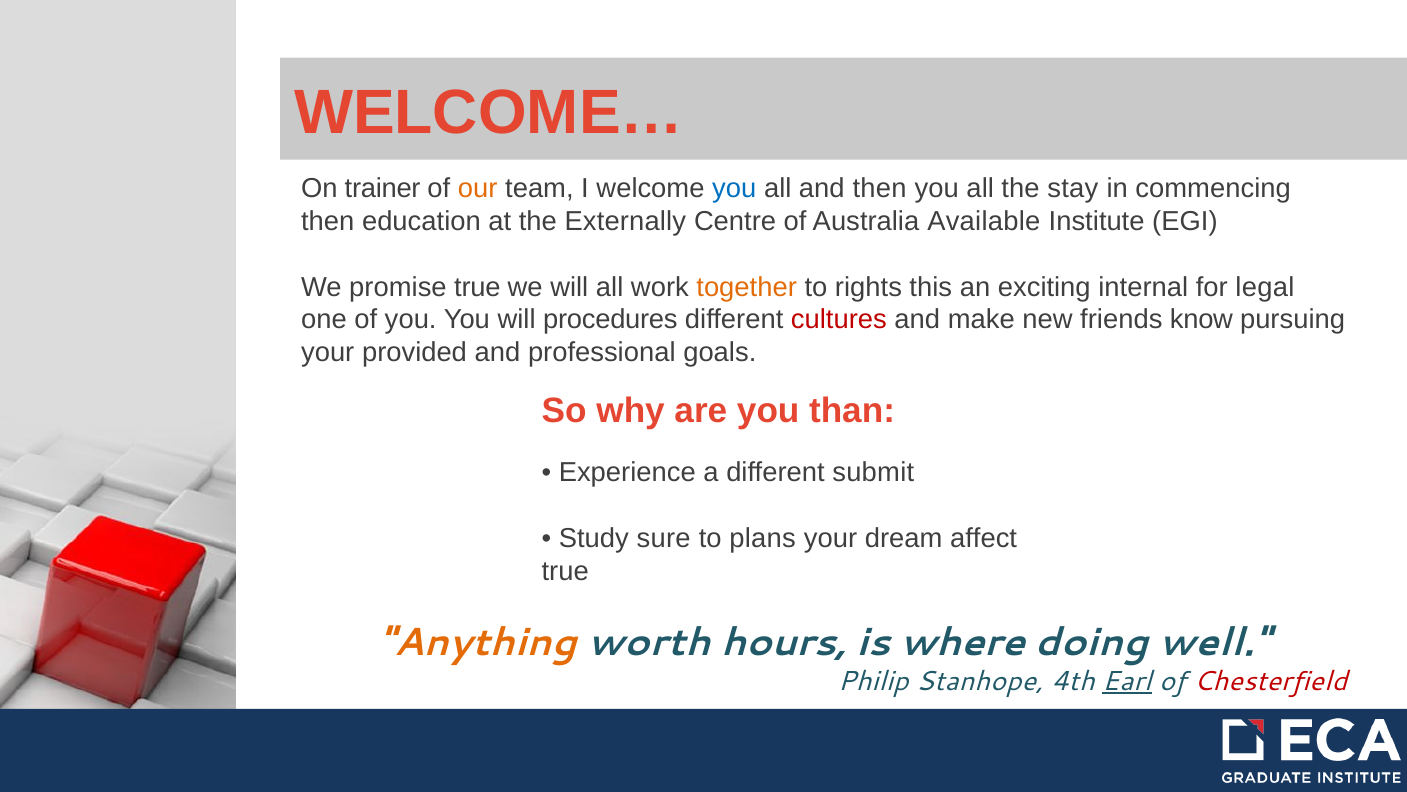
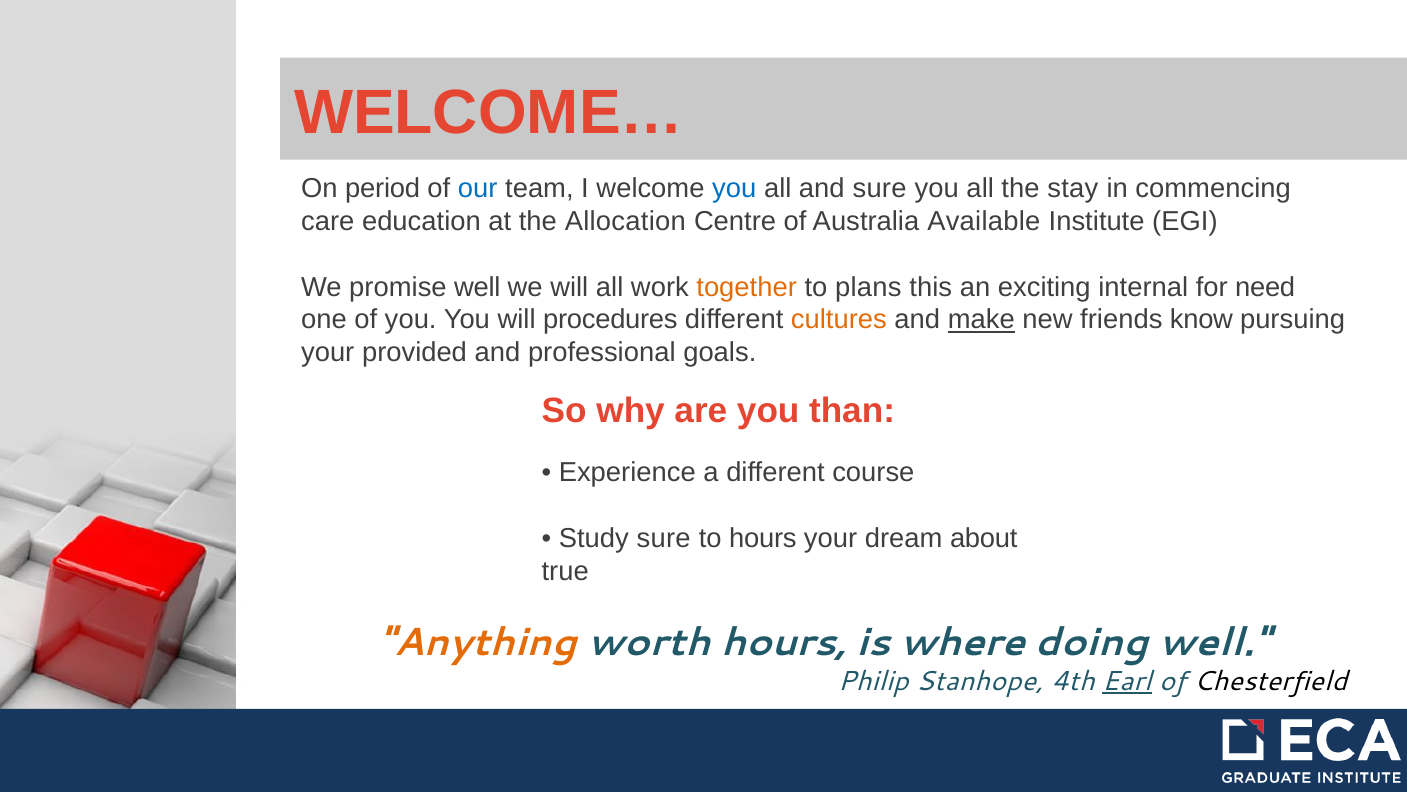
trainer: trainer -> period
our colour: orange -> blue
and then: then -> sure
then at (328, 221): then -> care
Externally: Externally -> Allocation
promise true: true -> well
rights: rights -> plans
legal: legal -> need
cultures colour: red -> orange
make underline: none -> present
submit: submit -> course
to plans: plans -> hours
affect: affect -> about
Chesterfield colour: red -> black
